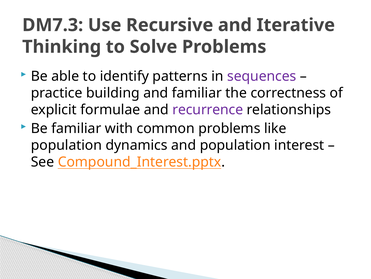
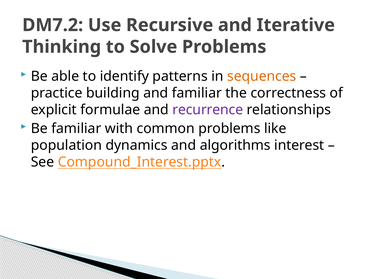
DM7.3: DM7.3 -> DM7.2
sequences colour: purple -> orange
and population: population -> algorithms
